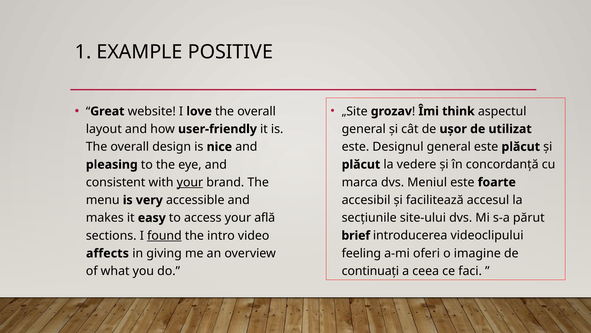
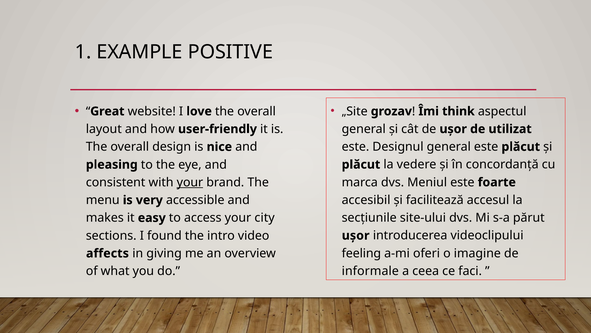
află: află -> city
found underline: present -> none
brief at (356, 235): brief -> ușor
continuați: continuați -> informale
